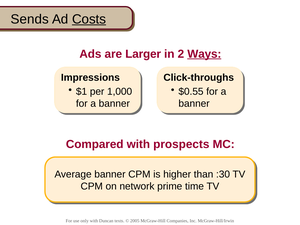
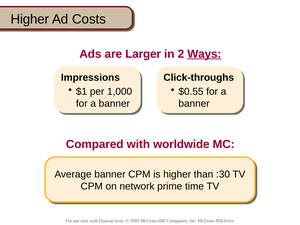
Sends at (30, 19): Sends -> Higher
Costs underline: present -> none
prospects: prospects -> worldwide
